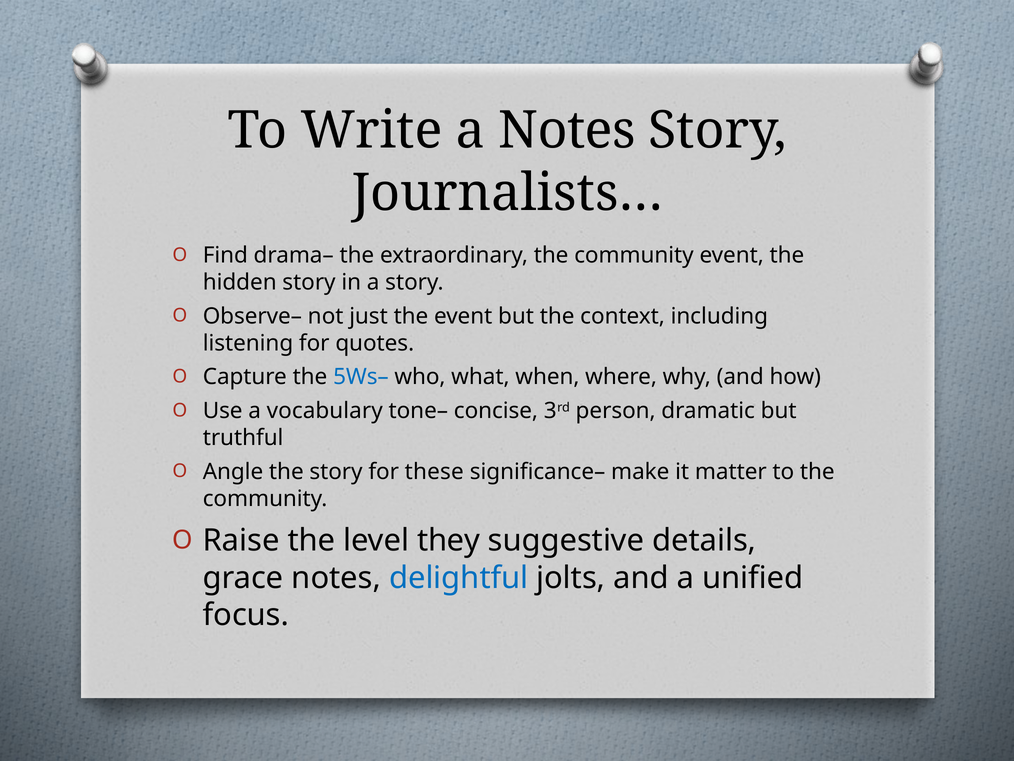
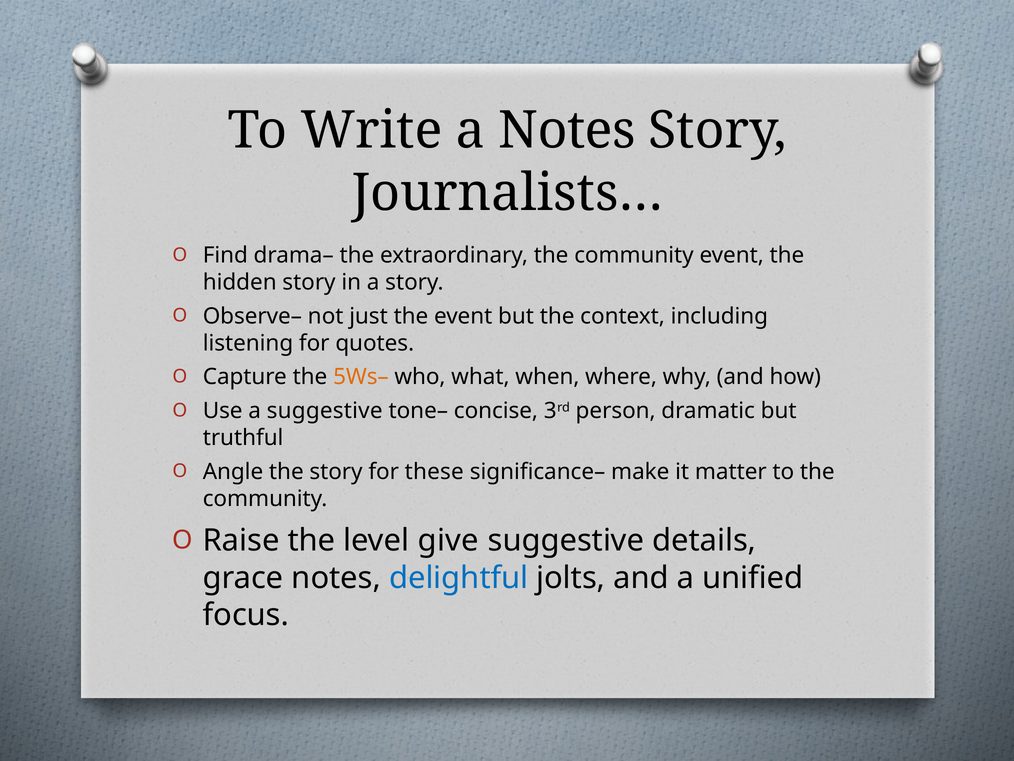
5Ws– colour: blue -> orange
a vocabulary: vocabulary -> suggestive
they: they -> give
